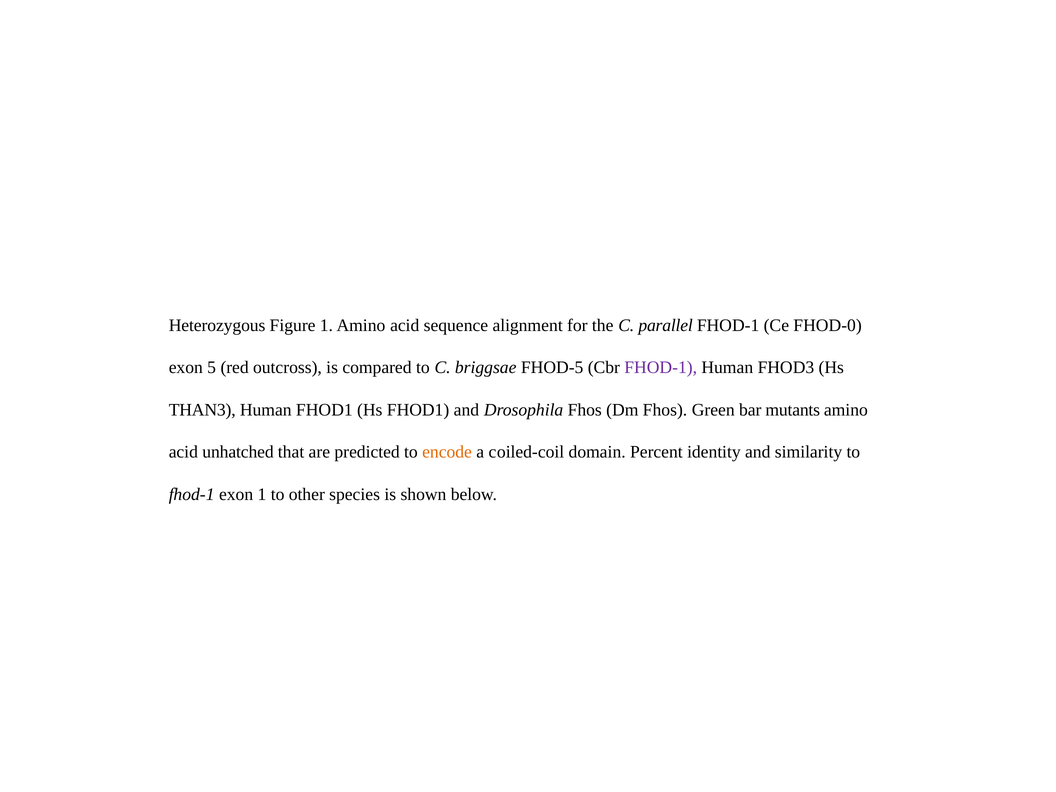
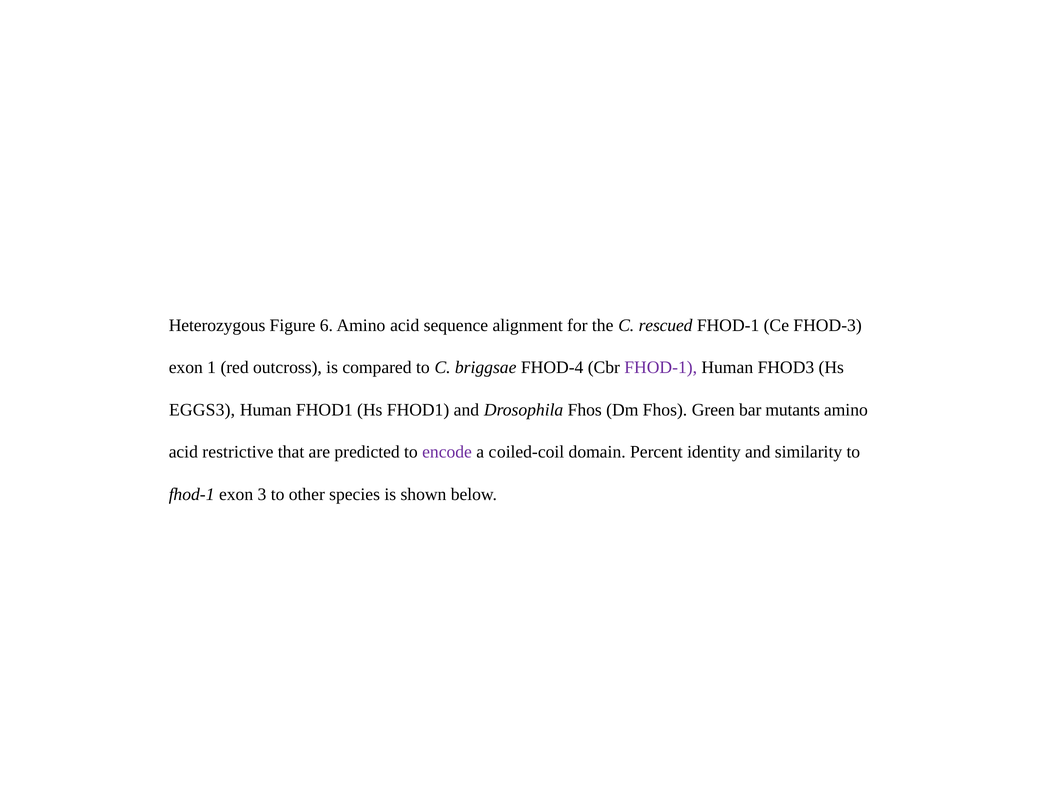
Figure 1: 1 -> 6
parallel: parallel -> rescued
FHOD-0: FHOD-0 -> FHOD-3
5: 5 -> 1
FHOD-5: FHOD-5 -> FHOD-4
THAN3: THAN3 -> EGGS3
unhatched: unhatched -> restrictive
encode colour: orange -> purple
exon 1: 1 -> 3
